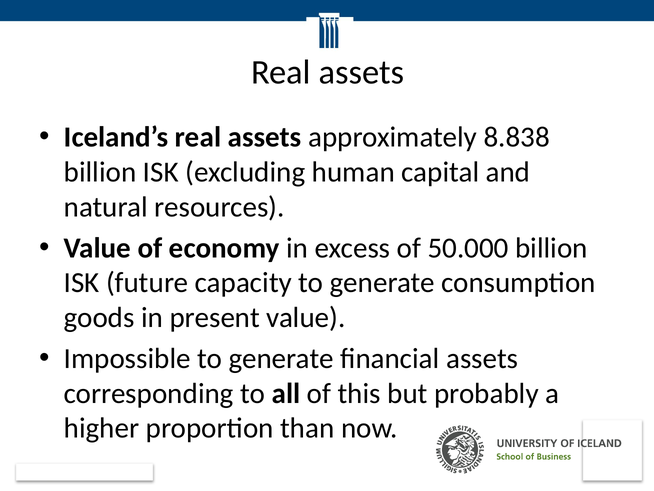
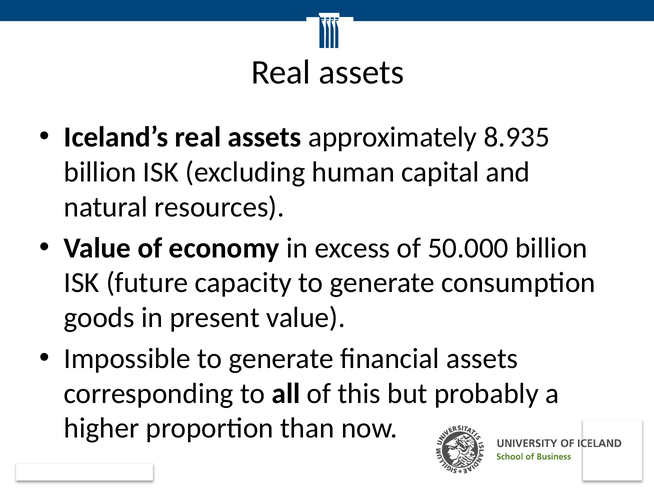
8.838: 8.838 -> 8.935
